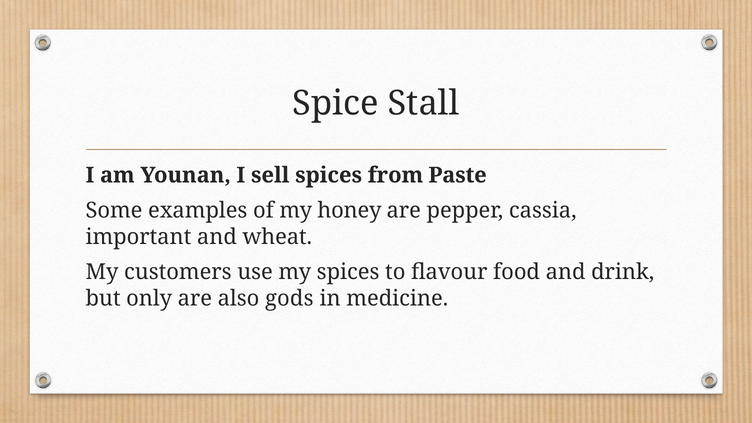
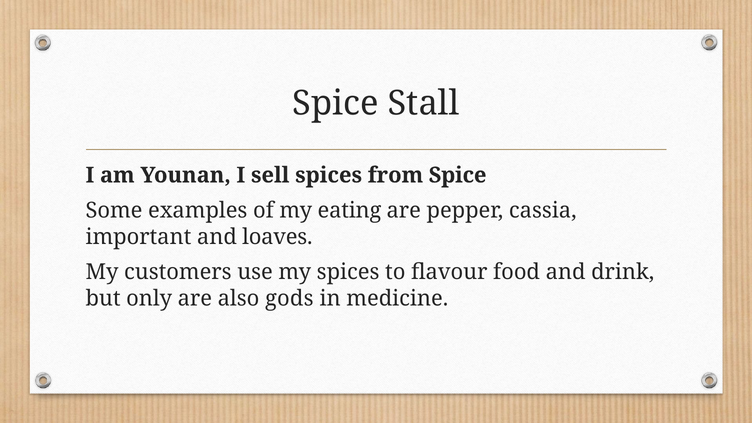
from Paste: Paste -> Spice
honey: honey -> eating
wheat: wheat -> loaves
